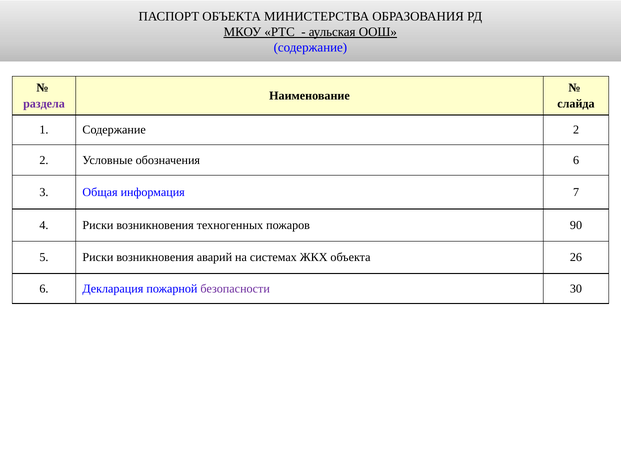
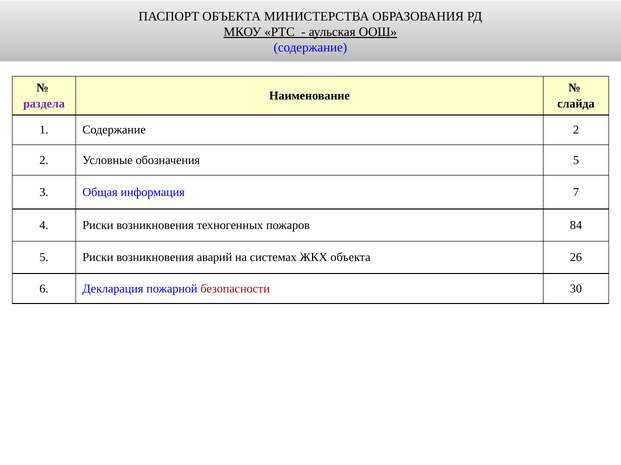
обозначения 6: 6 -> 5
90: 90 -> 84
безопасности colour: purple -> red
